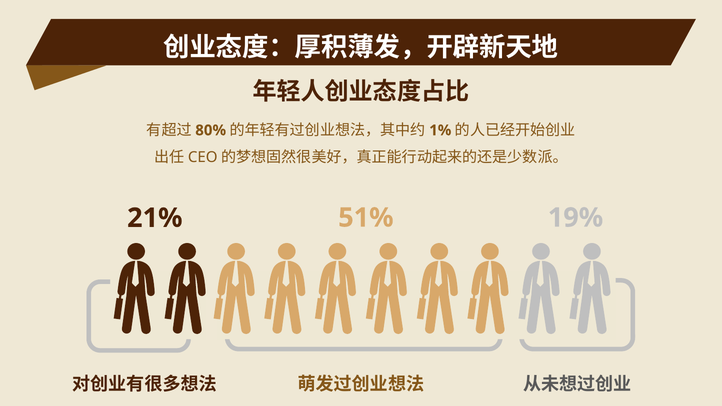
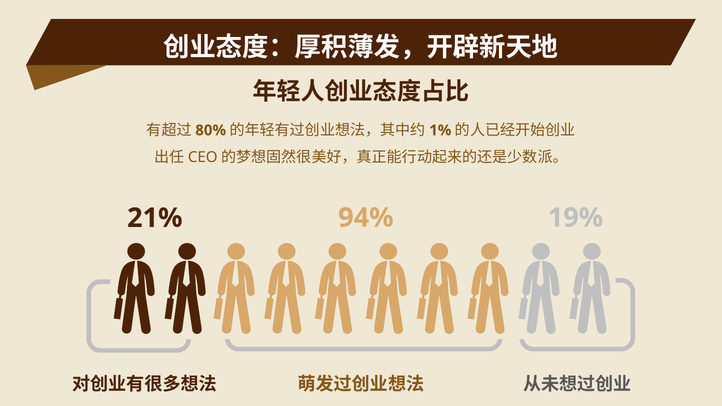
51%: 51% -> 94%
